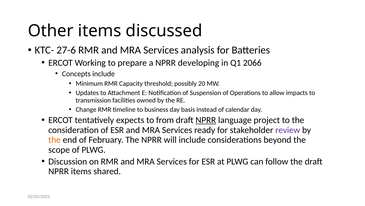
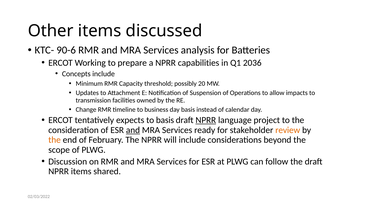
27-6: 27-6 -> 90-6
developing: developing -> capabilities
2066: 2066 -> 2036
to from: from -> basis
and at (133, 130) underline: none -> present
review colour: purple -> orange
